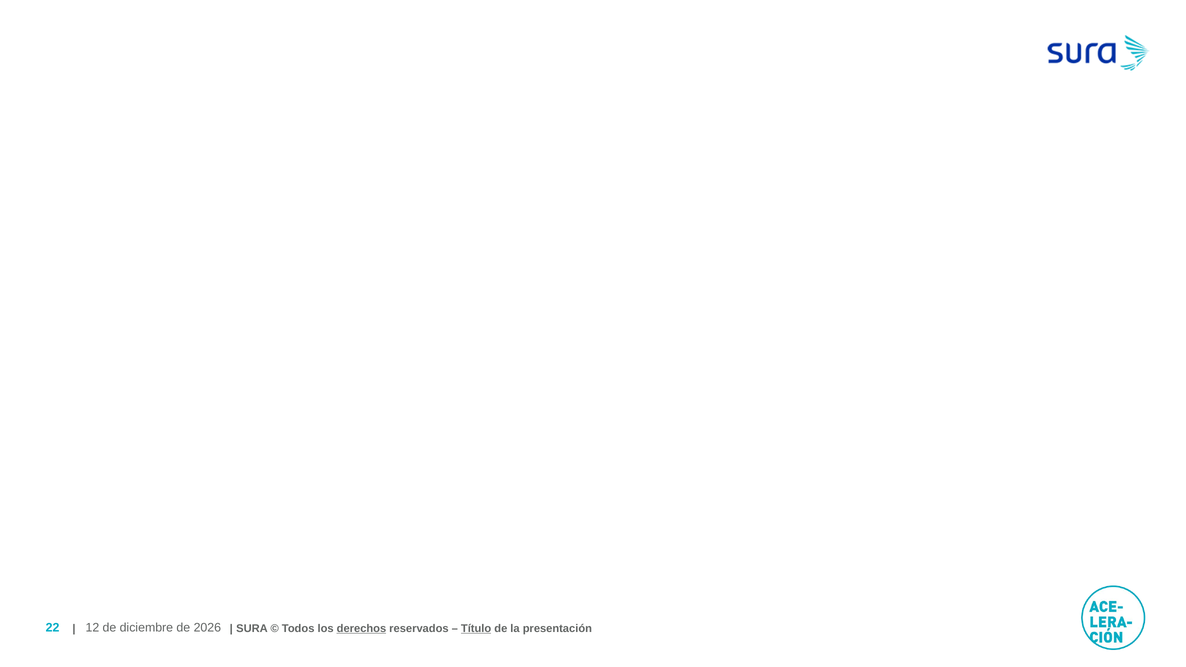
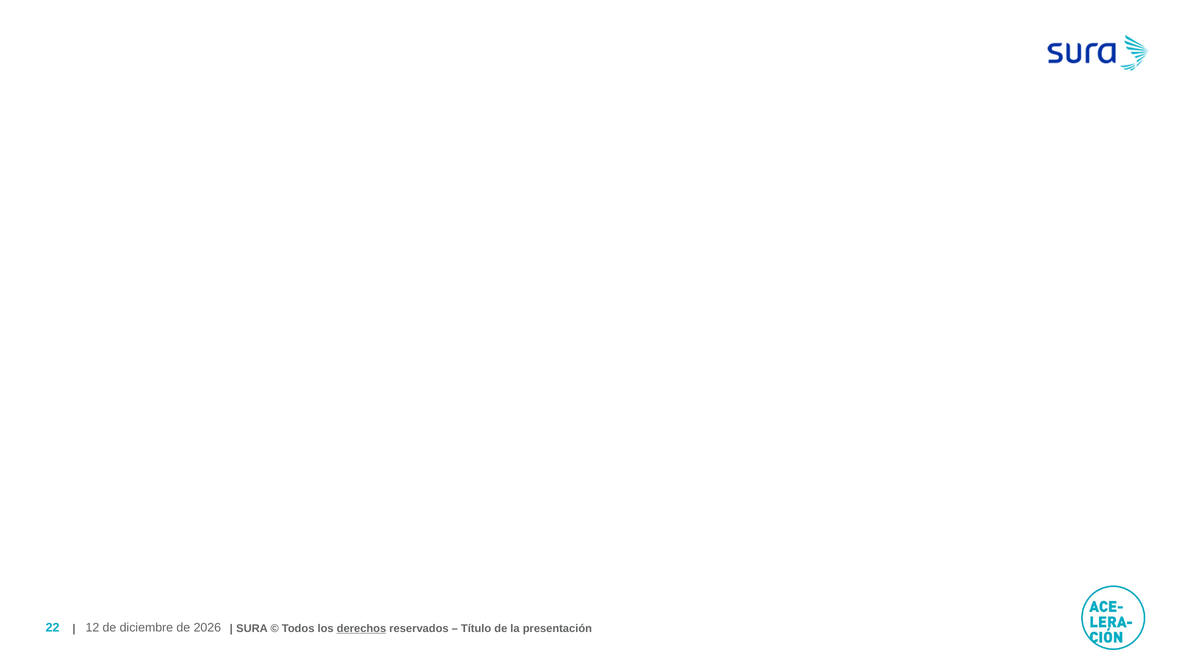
Título underline: present -> none
